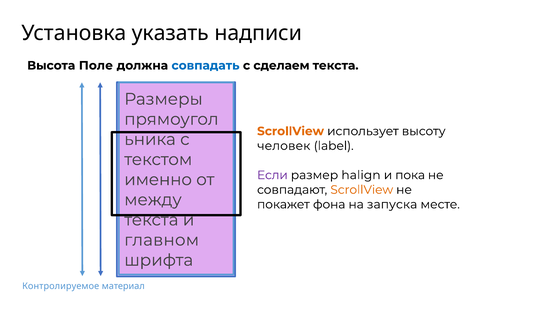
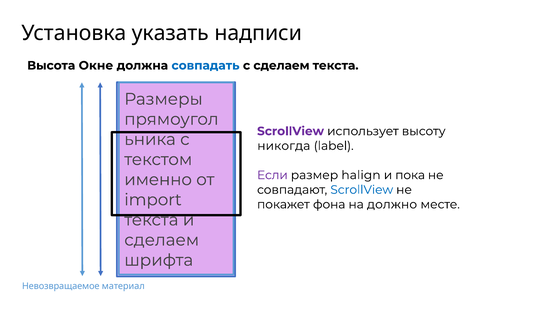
Поле: Поле -> Окне
ScrollView at (291, 131) colour: orange -> purple
человек: человек -> никогда
ScrollView at (362, 190) colour: orange -> blue
между: между -> import
запуска: запуска -> должно
главном at (162, 240): главном -> сделаем
Контролируемое: Контролируемое -> Невозвращаемое
